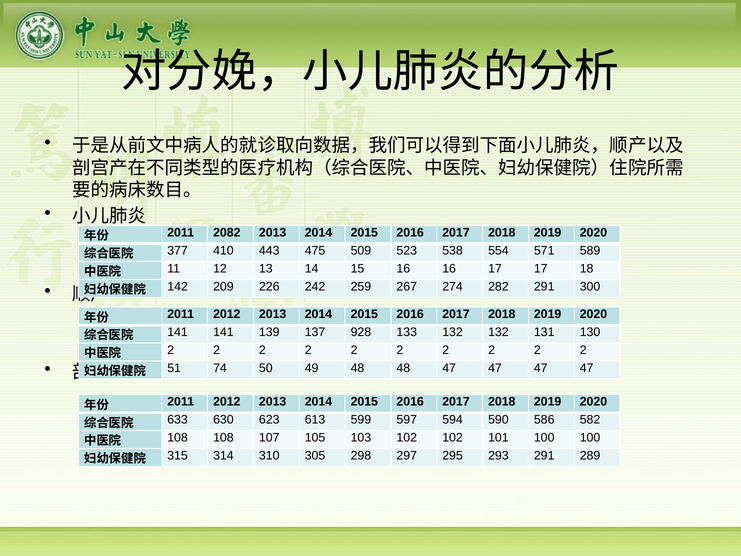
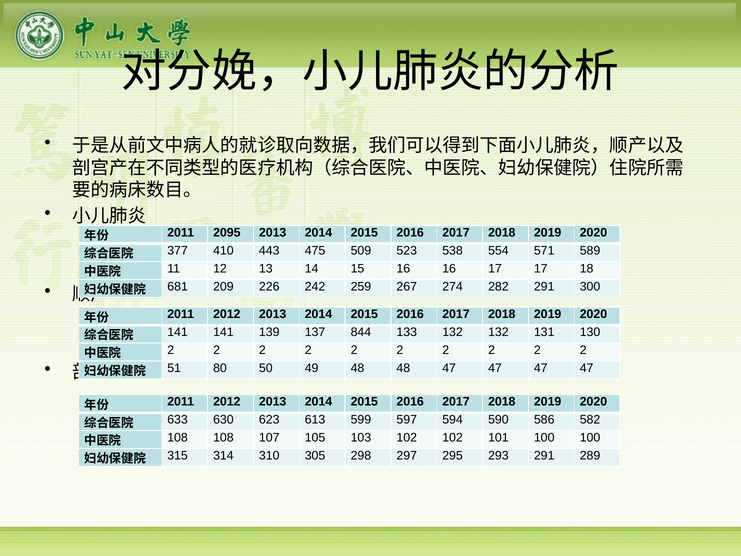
2082: 2082 -> 2095
142: 142 -> 681
928: 928 -> 844
74: 74 -> 80
